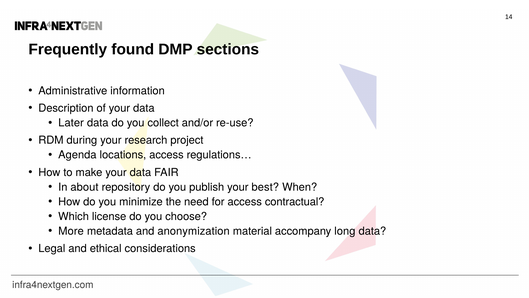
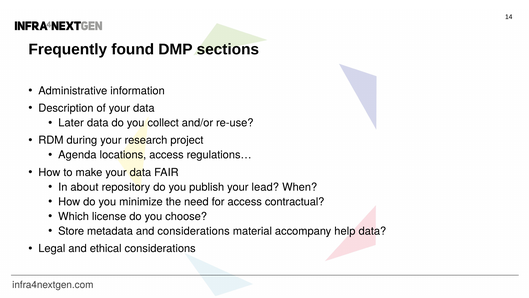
best: best -> lead
More: More -> Store
and anonymization: anonymization -> considerations
long: long -> help
